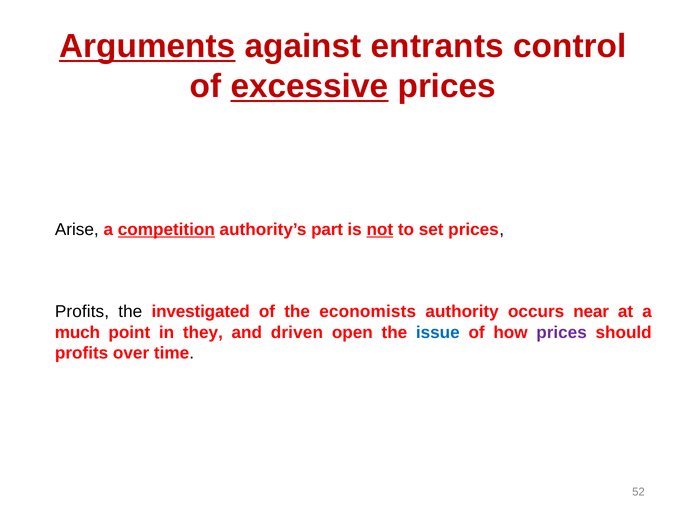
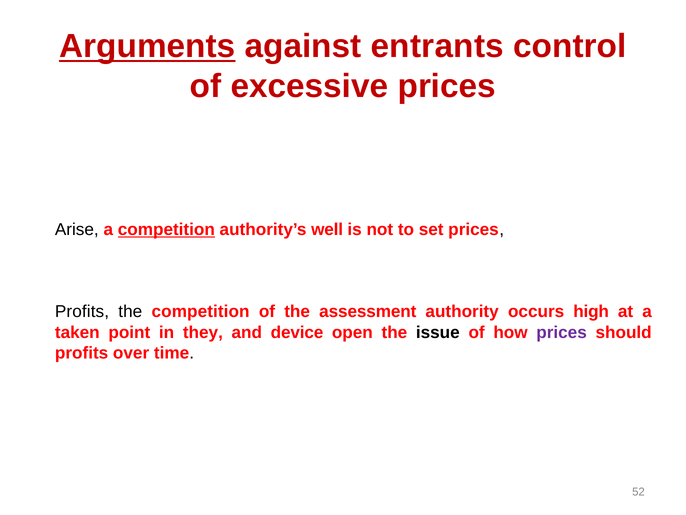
excessive underline: present -> none
part: part -> well
not underline: present -> none
the investigated: investigated -> competition
economists: economists -> assessment
near: near -> high
much: much -> taken
driven: driven -> device
issue colour: blue -> black
